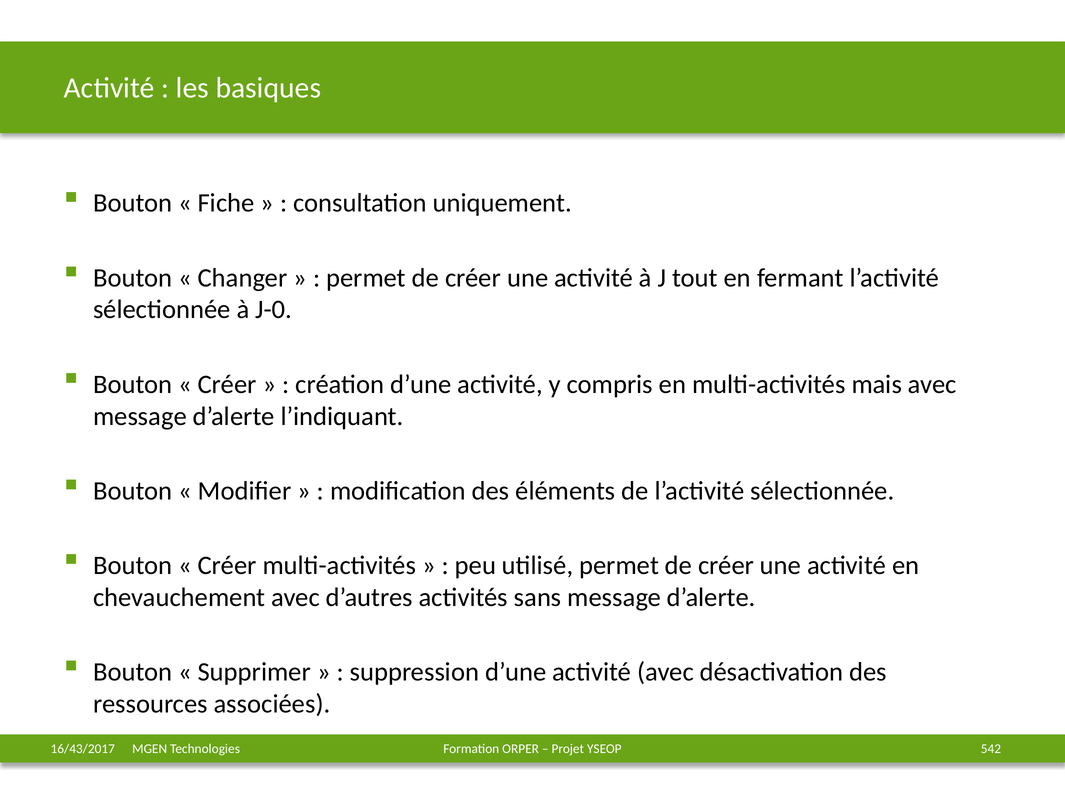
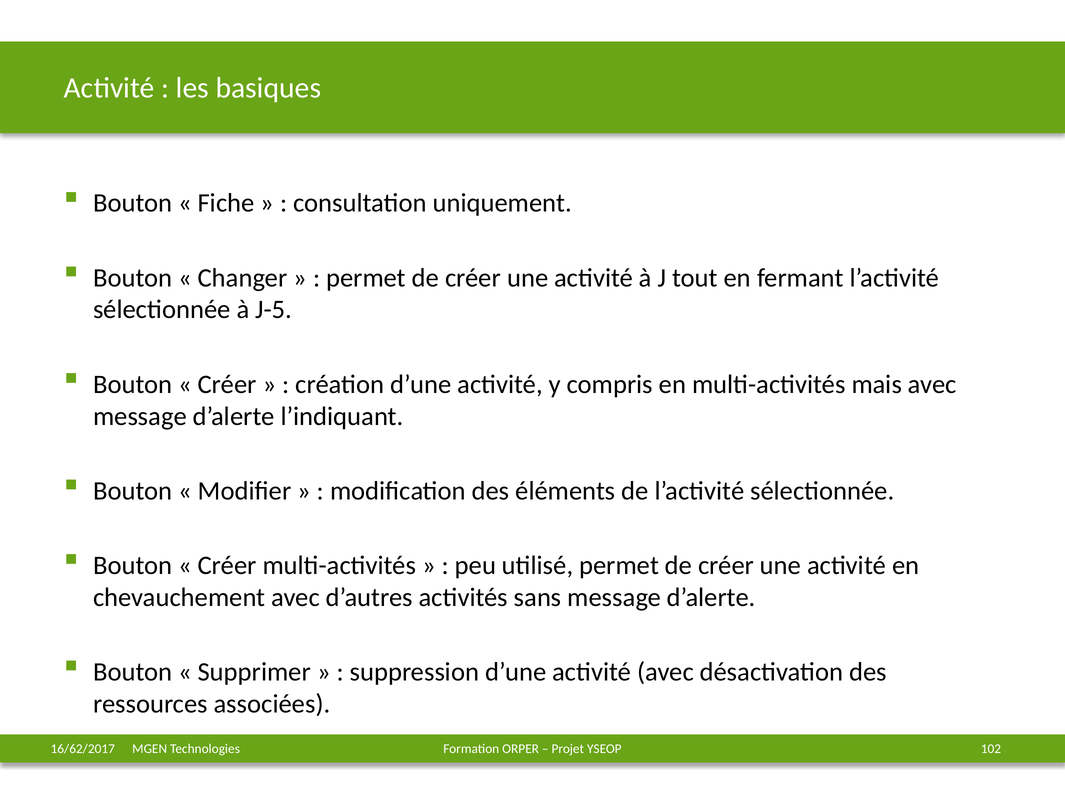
J-0: J-0 -> J-5
16/43/2017: 16/43/2017 -> 16/62/2017
542: 542 -> 102
